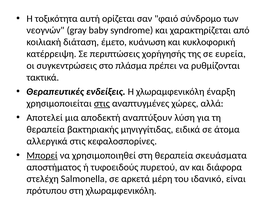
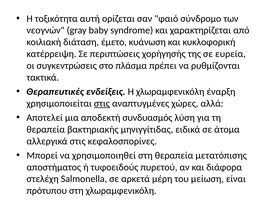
αναπτύξουν: αναπτύξουν -> συνδυασμός
Μπορεί underline: present -> none
σκευάσματα: σκευάσματα -> μετατόπισης
ιδανικό: ιδανικό -> μείωση
